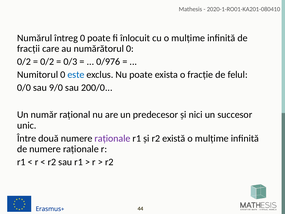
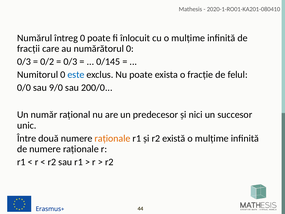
0/2 at (24, 62): 0/2 -> 0/3
0/976: 0/976 -> 0/145
raționale at (112, 138) colour: purple -> orange
